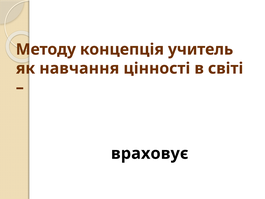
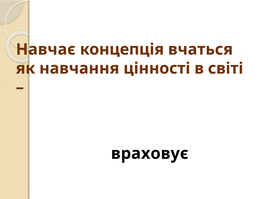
Методу: Методу -> Навчає
учитель: учитель -> вчаться
